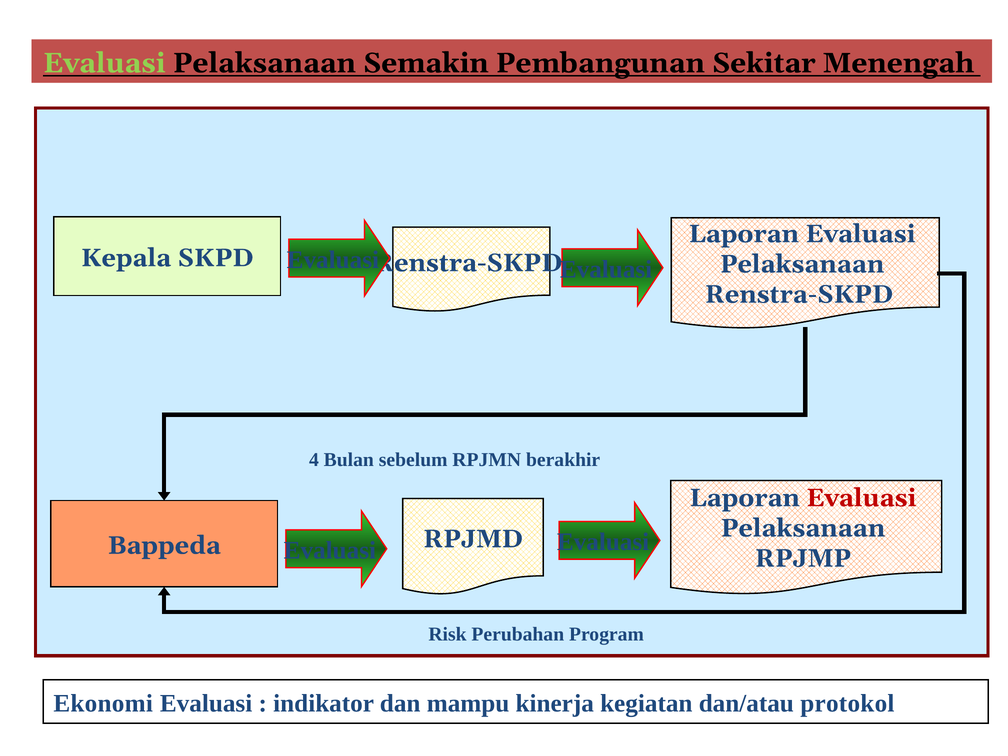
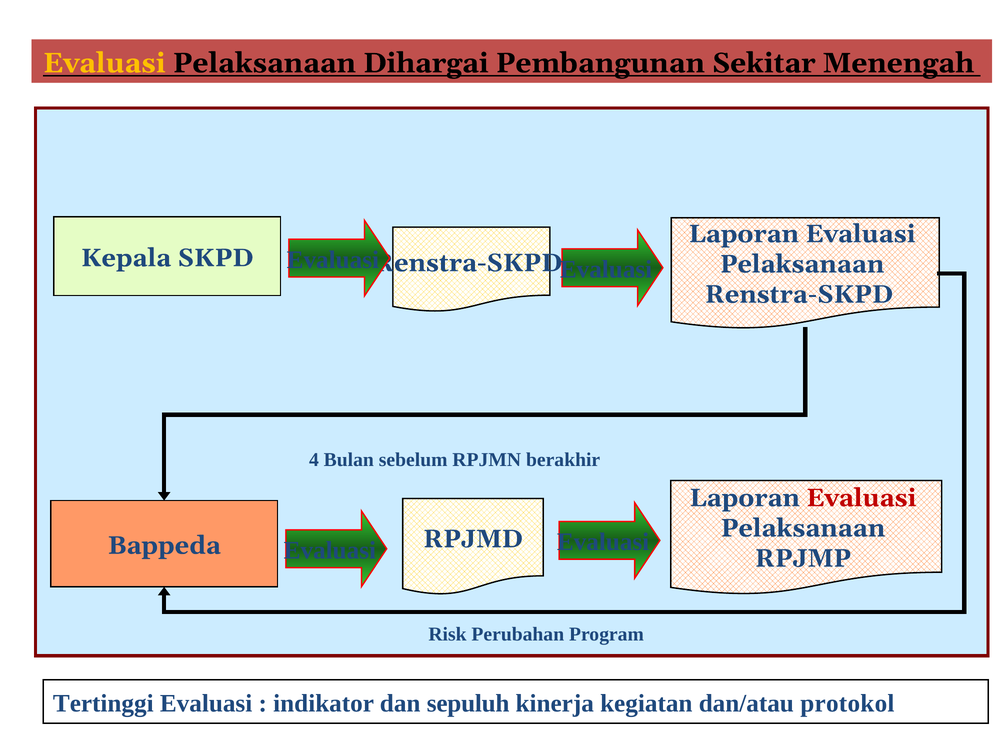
Evaluasi at (104, 63) colour: light green -> yellow
Semakin: Semakin -> Dihargai
Ekonomi: Ekonomi -> Tertinggi
mampu: mampu -> sepuluh
